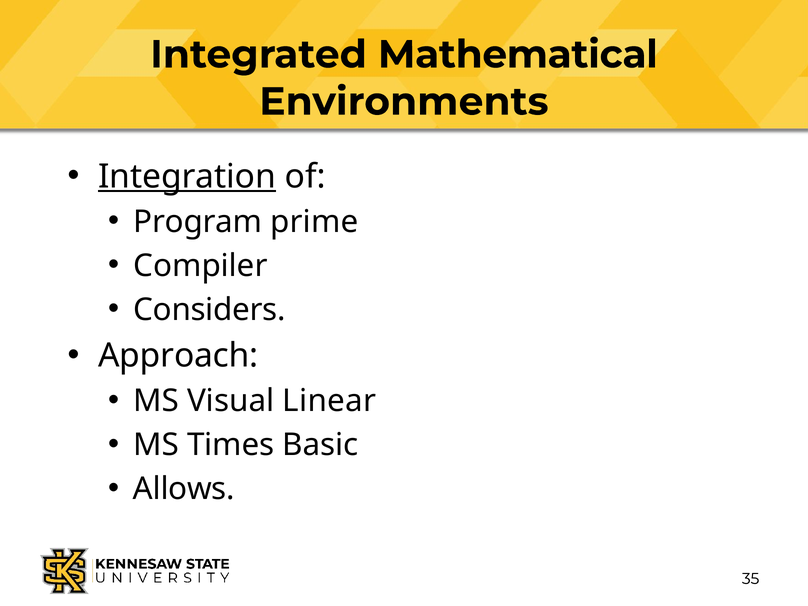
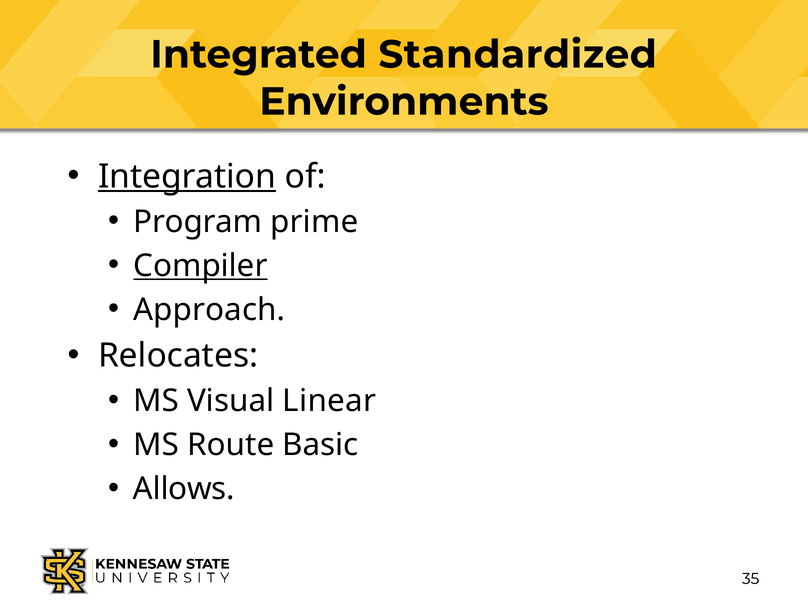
Mathematical: Mathematical -> Standardized
Compiler underline: none -> present
Considers: Considers -> Approach
Approach: Approach -> Relocates
Times: Times -> Route
